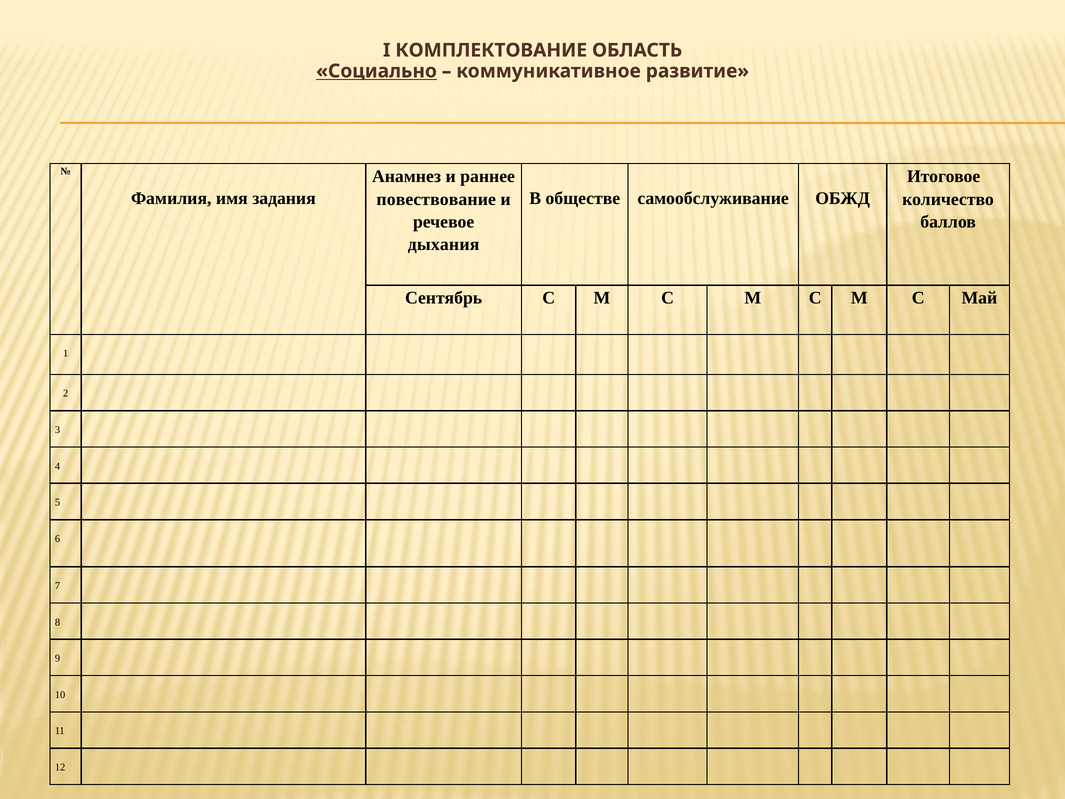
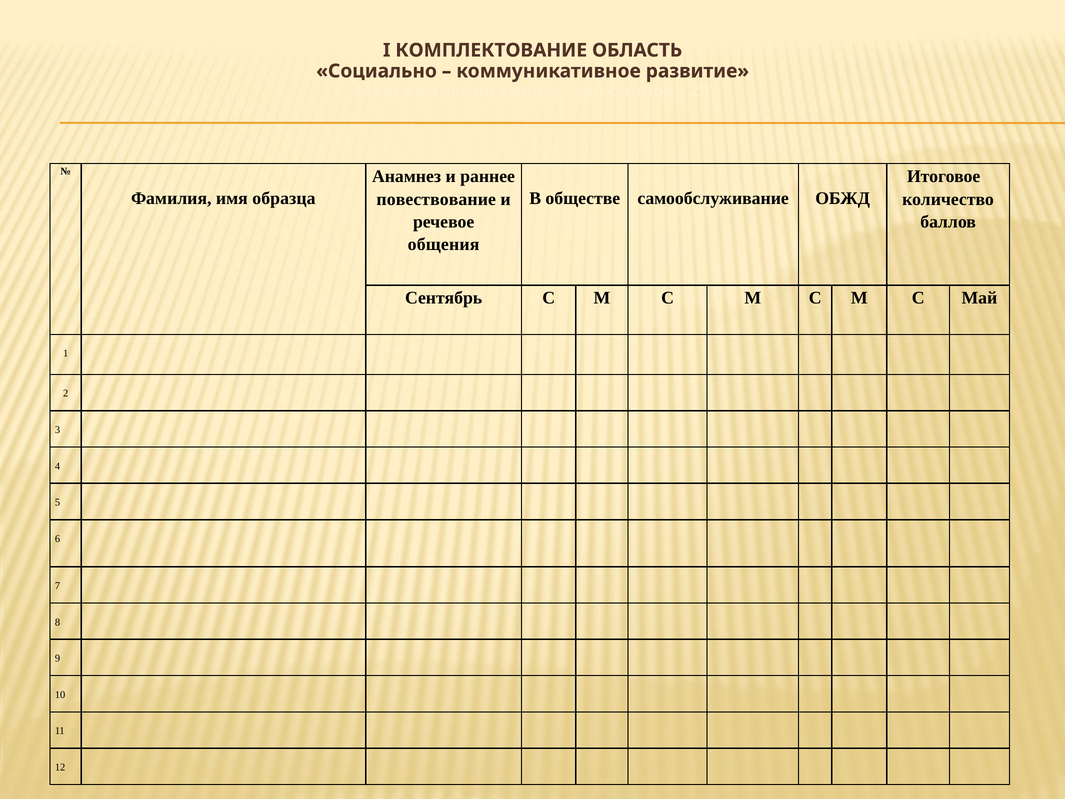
Социально underline: present -> none
задания: задания -> образца
дыхания: дыхания -> общения
